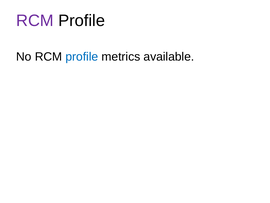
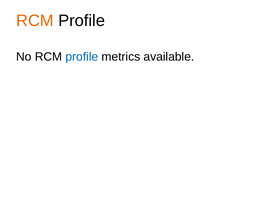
RCM at (35, 20) colour: purple -> orange
